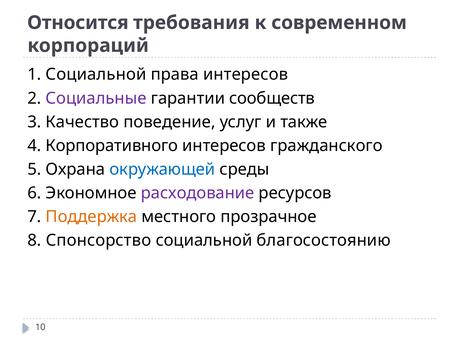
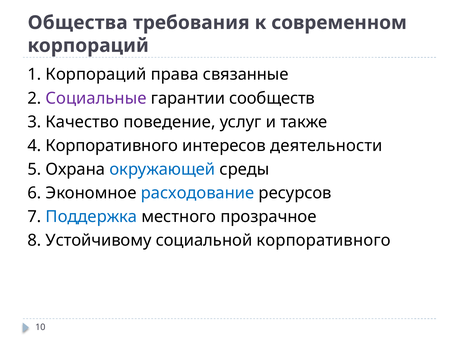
Относится: Относится -> Общества
1 Социальной: Социальной -> Корпораций
права интересов: интересов -> связанные
гражданского: гражданского -> деятельности
расходование colour: purple -> blue
Поддержка colour: orange -> blue
Спонсорство: Спонсорство -> Устойчивому
социальной благосостоянию: благосостоянию -> корпоративного
